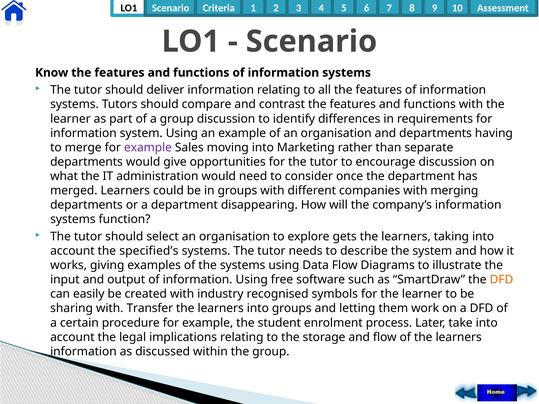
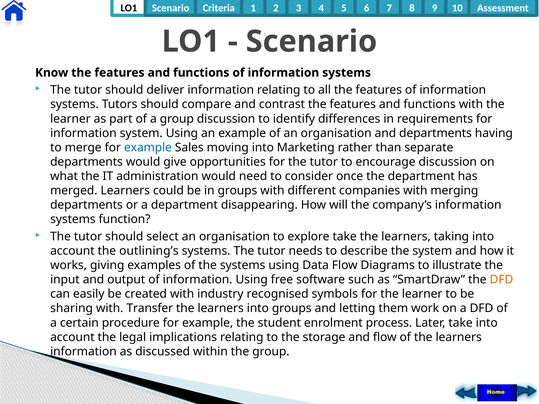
example at (148, 148) colour: purple -> blue
explore gets: gets -> take
specified’s: specified’s -> outlining’s
